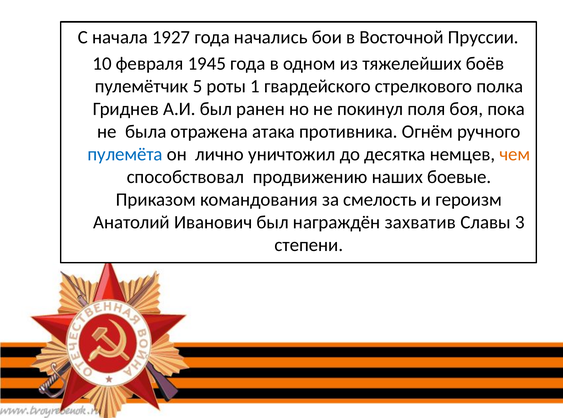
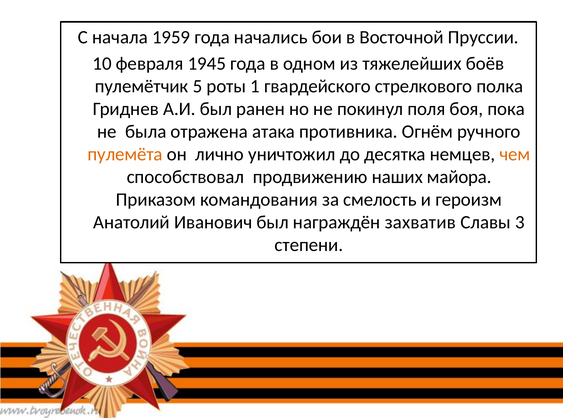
1927: 1927 -> 1959
пулемёта colour: blue -> orange
боевые: боевые -> майора
